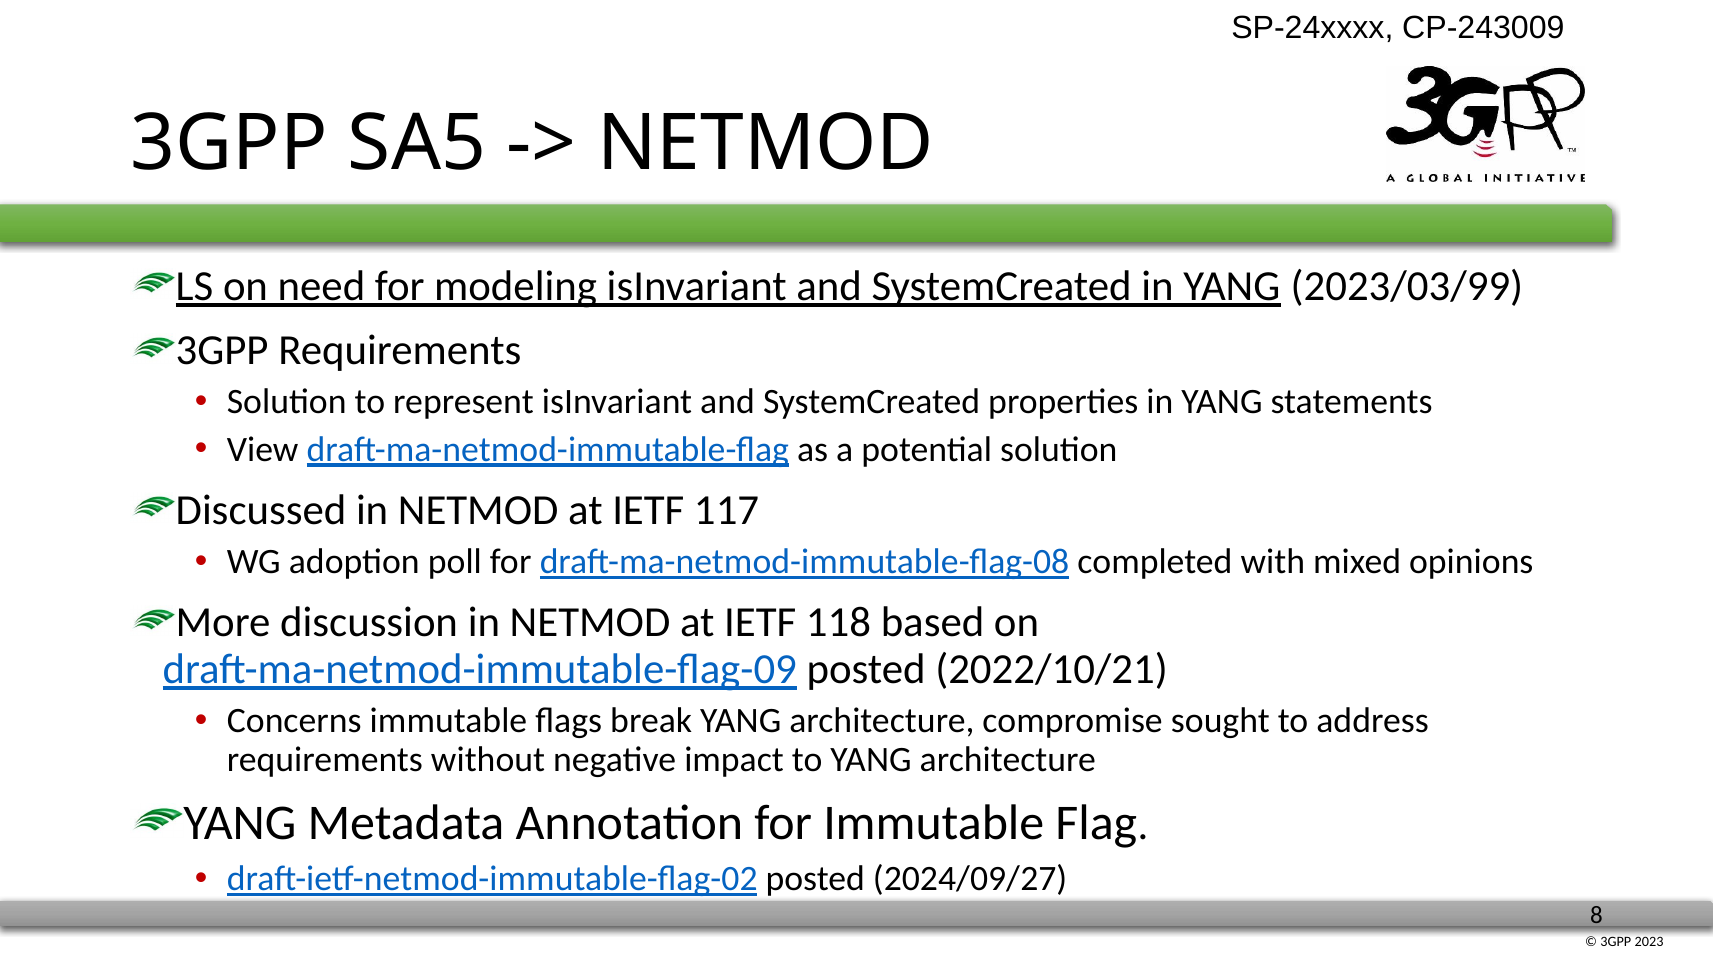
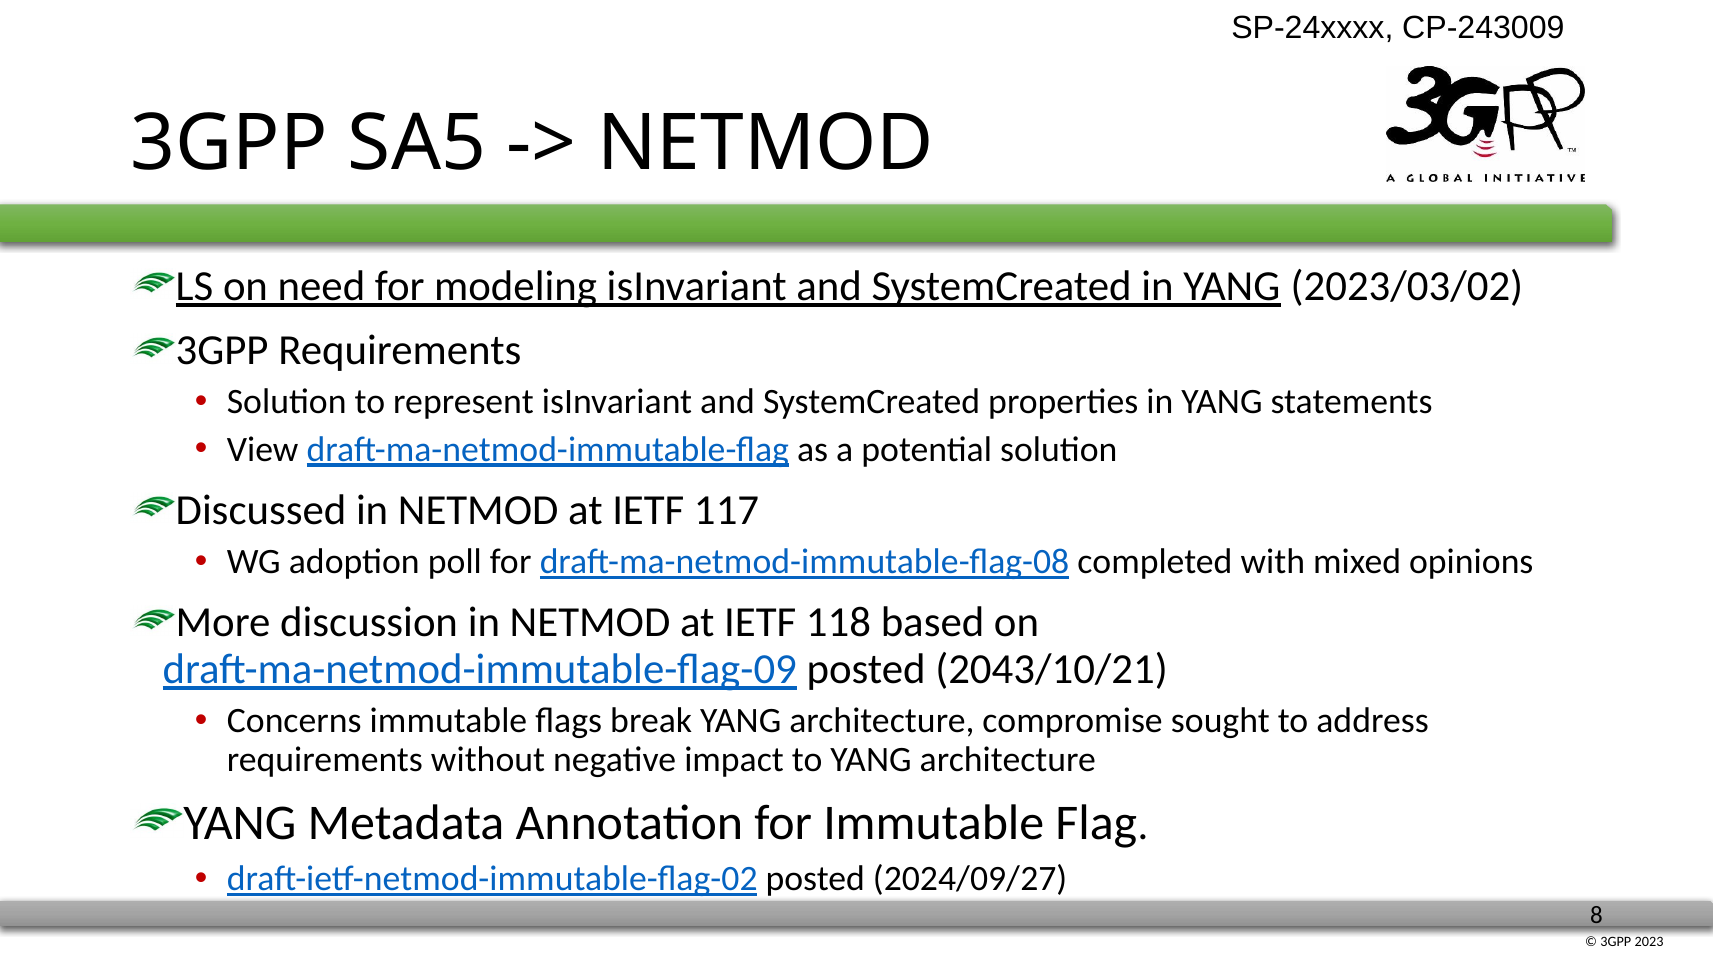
2023/03/99: 2023/03/99 -> 2023/03/02
2022/10/21: 2022/10/21 -> 2043/10/21
